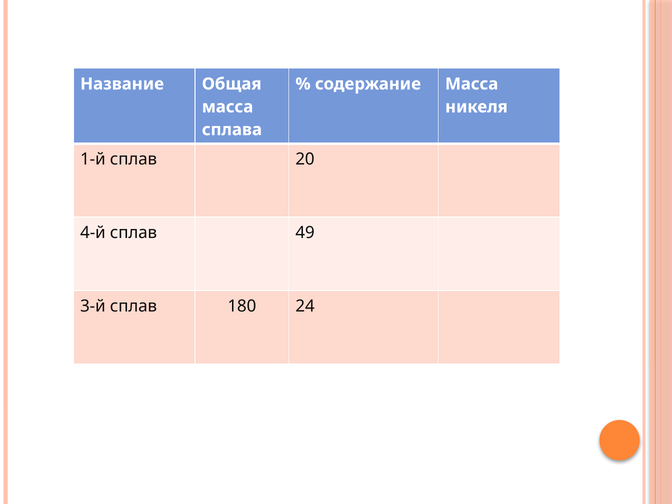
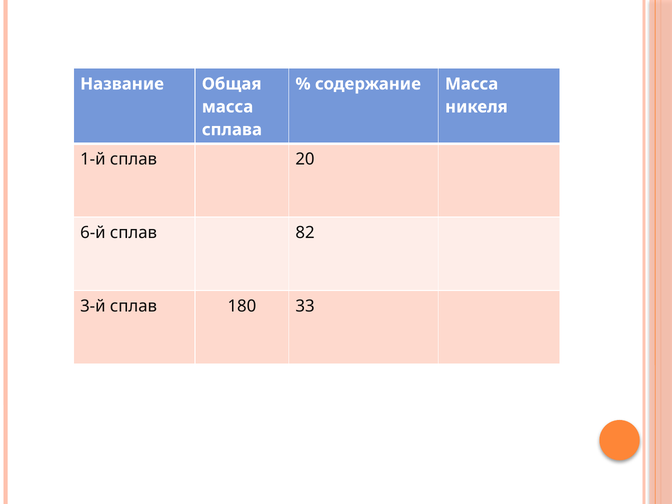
4-й: 4-й -> 6-й
49: 49 -> 82
24: 24 -> 33
